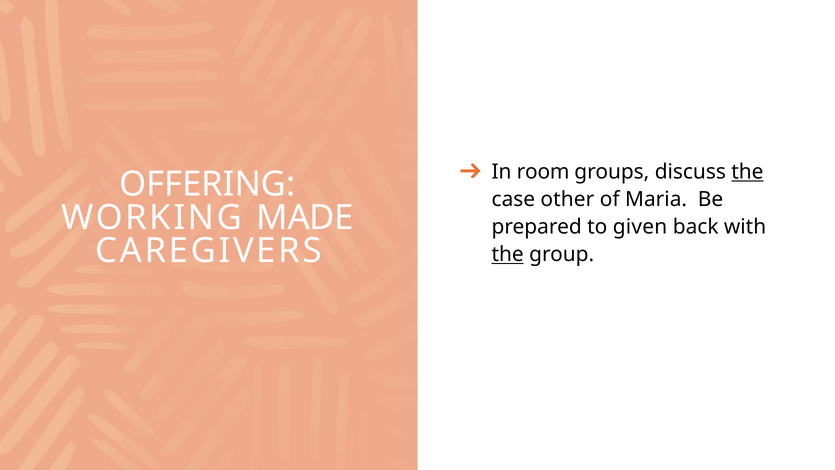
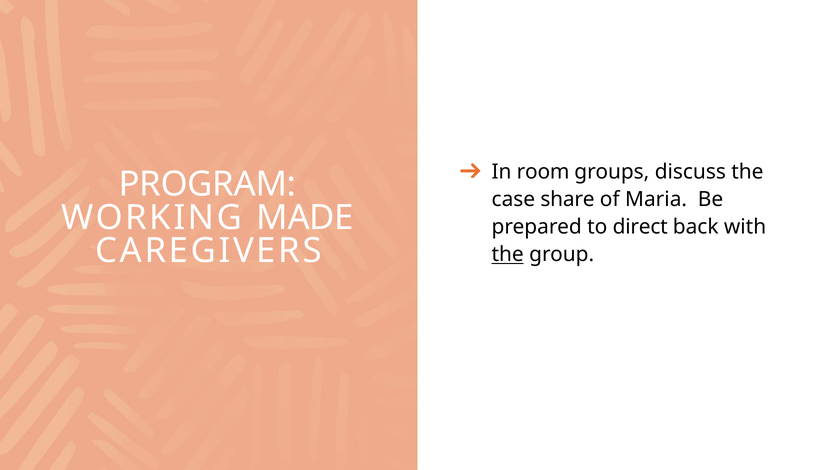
the at (747, 172) underline: present -> none
OFFERING: OFFERING -> PROGRAM
other: other -> share
given: given -> direct
